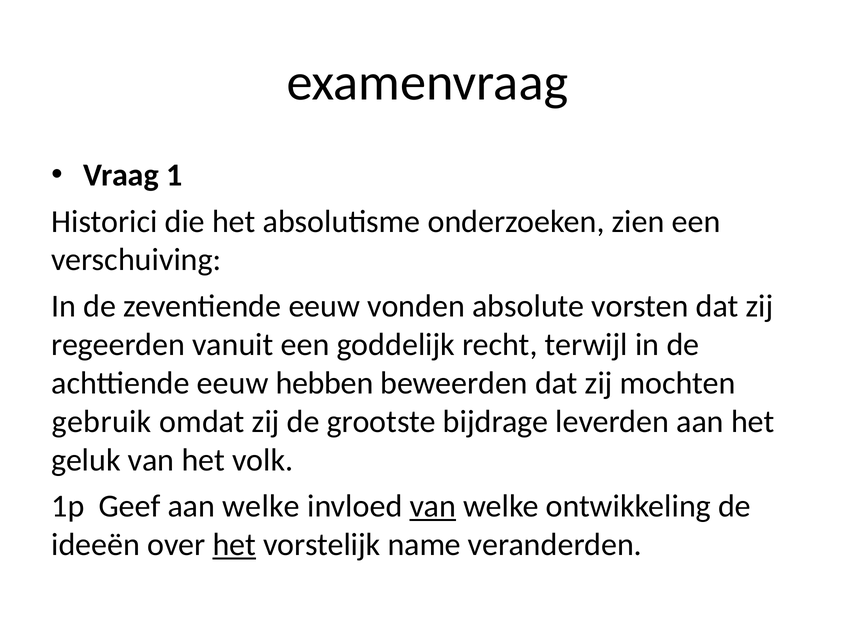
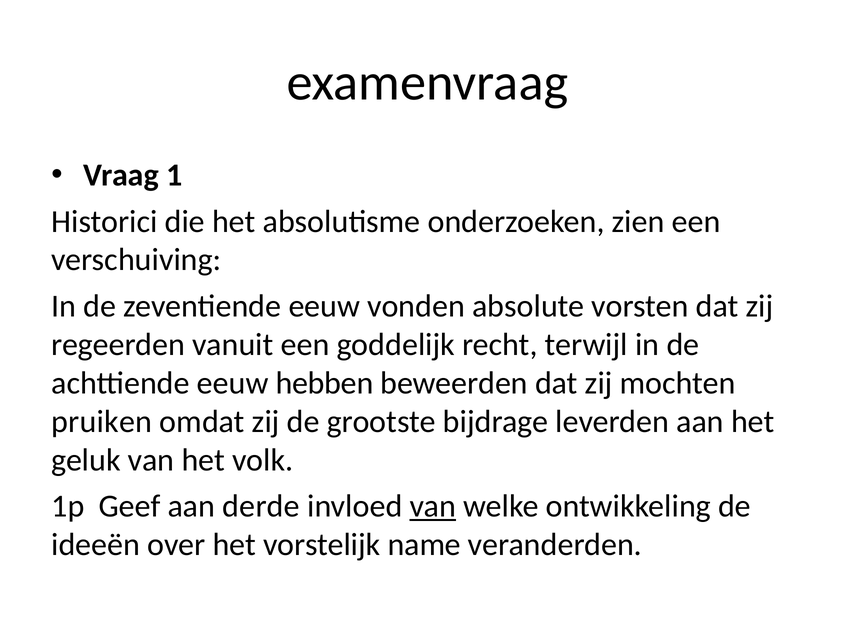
gebruik: gebruik -> pruiken
aan welke: welke -> derde
het at (234, 545) underline: present -> none
